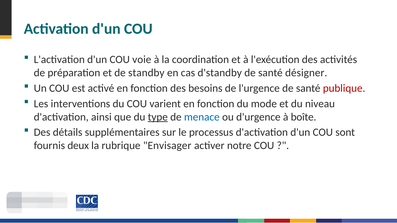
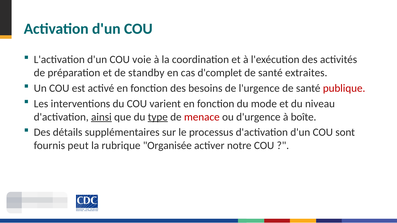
d'standby: d'standby -> d'complet
désigner: désigner -> extraites
ainsi underline: none -> present
menace colour: blue -> red
deux: deux -> peut
Envisager: Envisager -> Organisée
